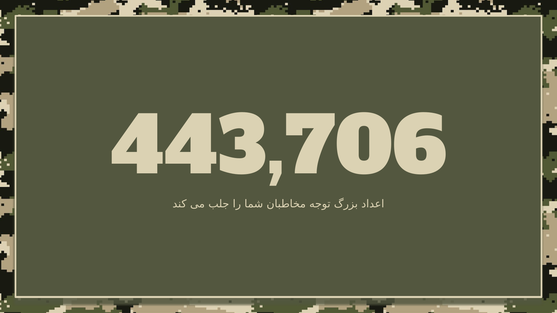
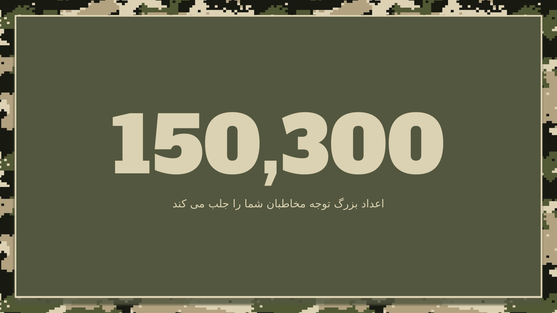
443,706: 443,706 -> 150,300
